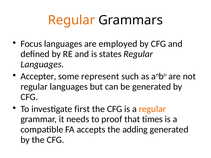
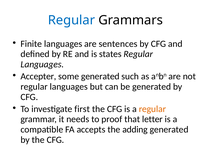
Regular at (71, 20) colour: orange -> blue
Focus: Focus -> Finite
employed: employed -> sentences
some represent: represent -> generated
times: times -> letter
